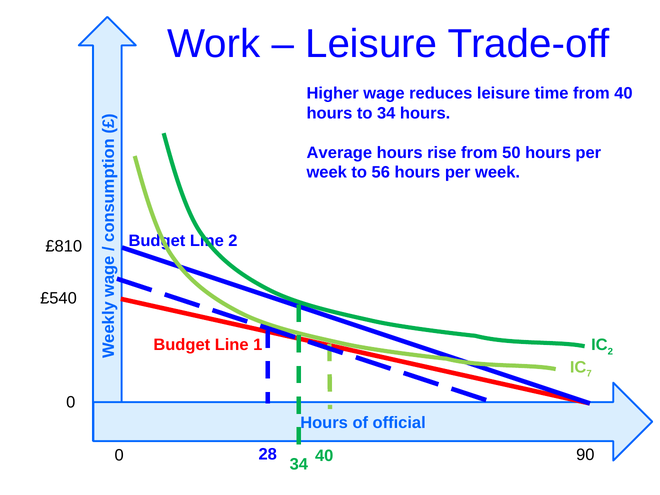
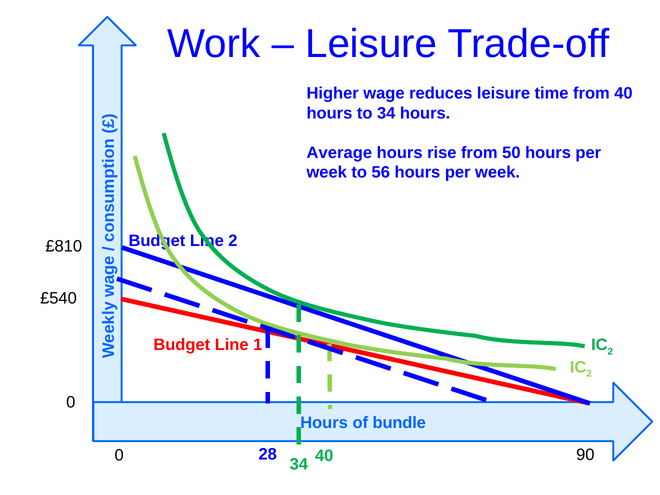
7 at (589, 374): 7 -> 2
official: official -> bundle
